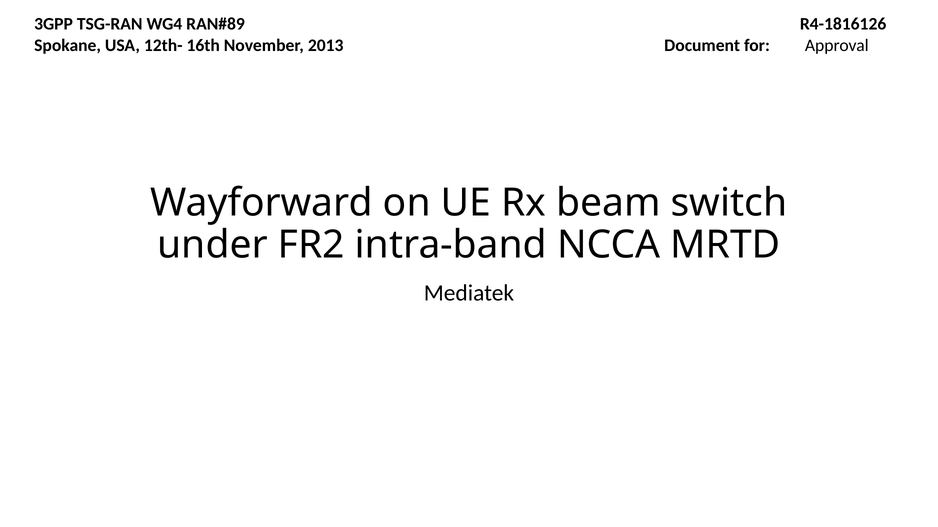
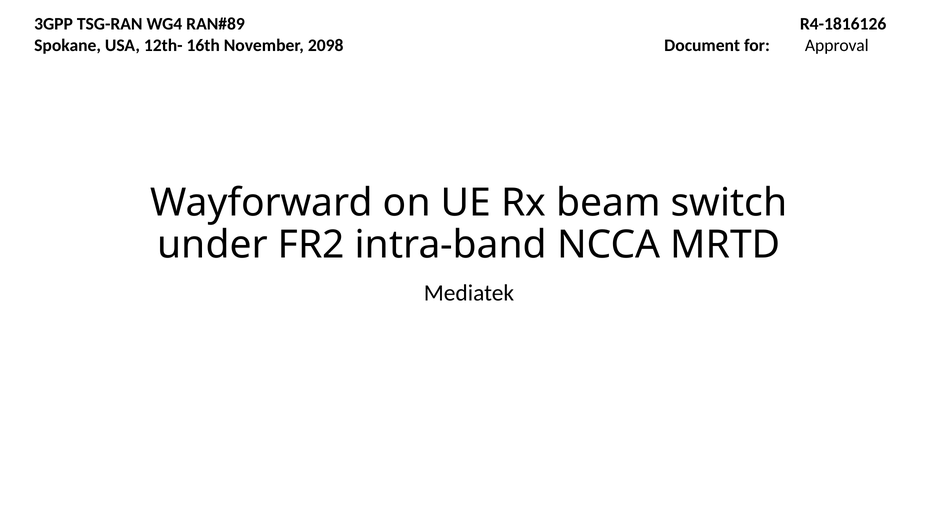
2013: 2013 -> 2098
